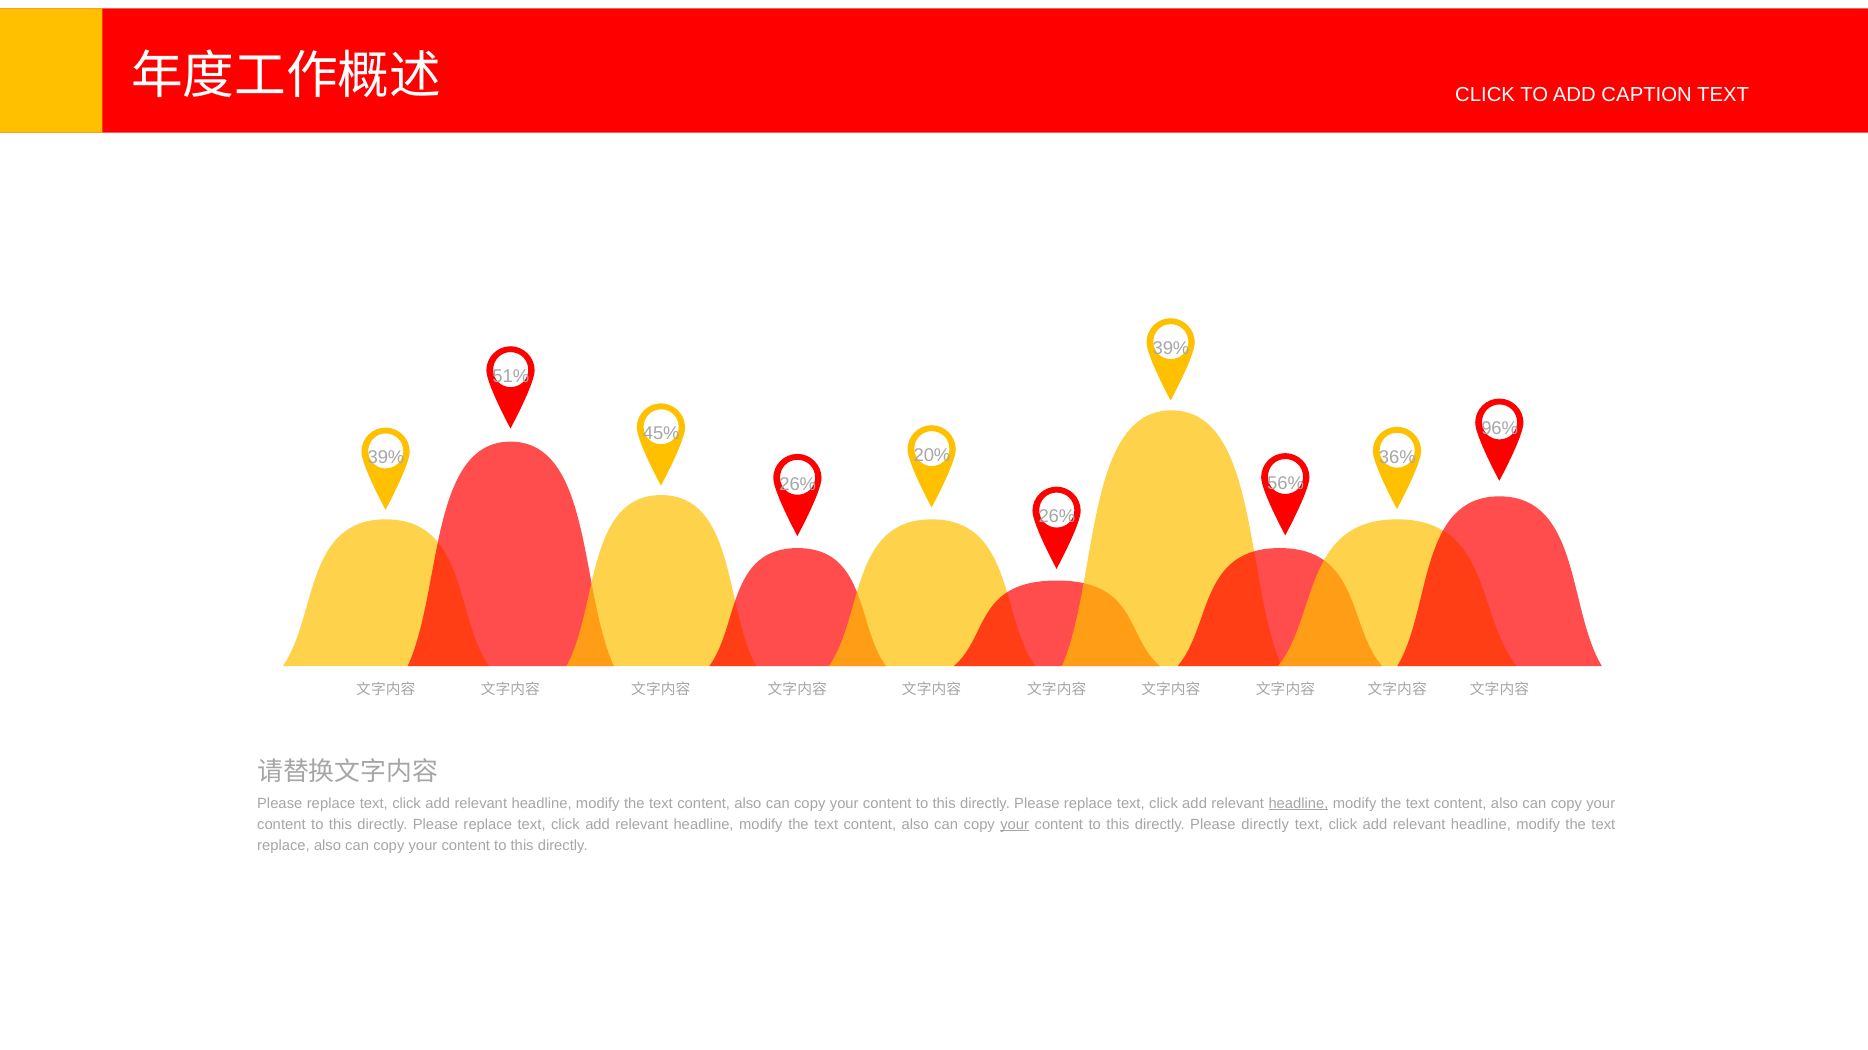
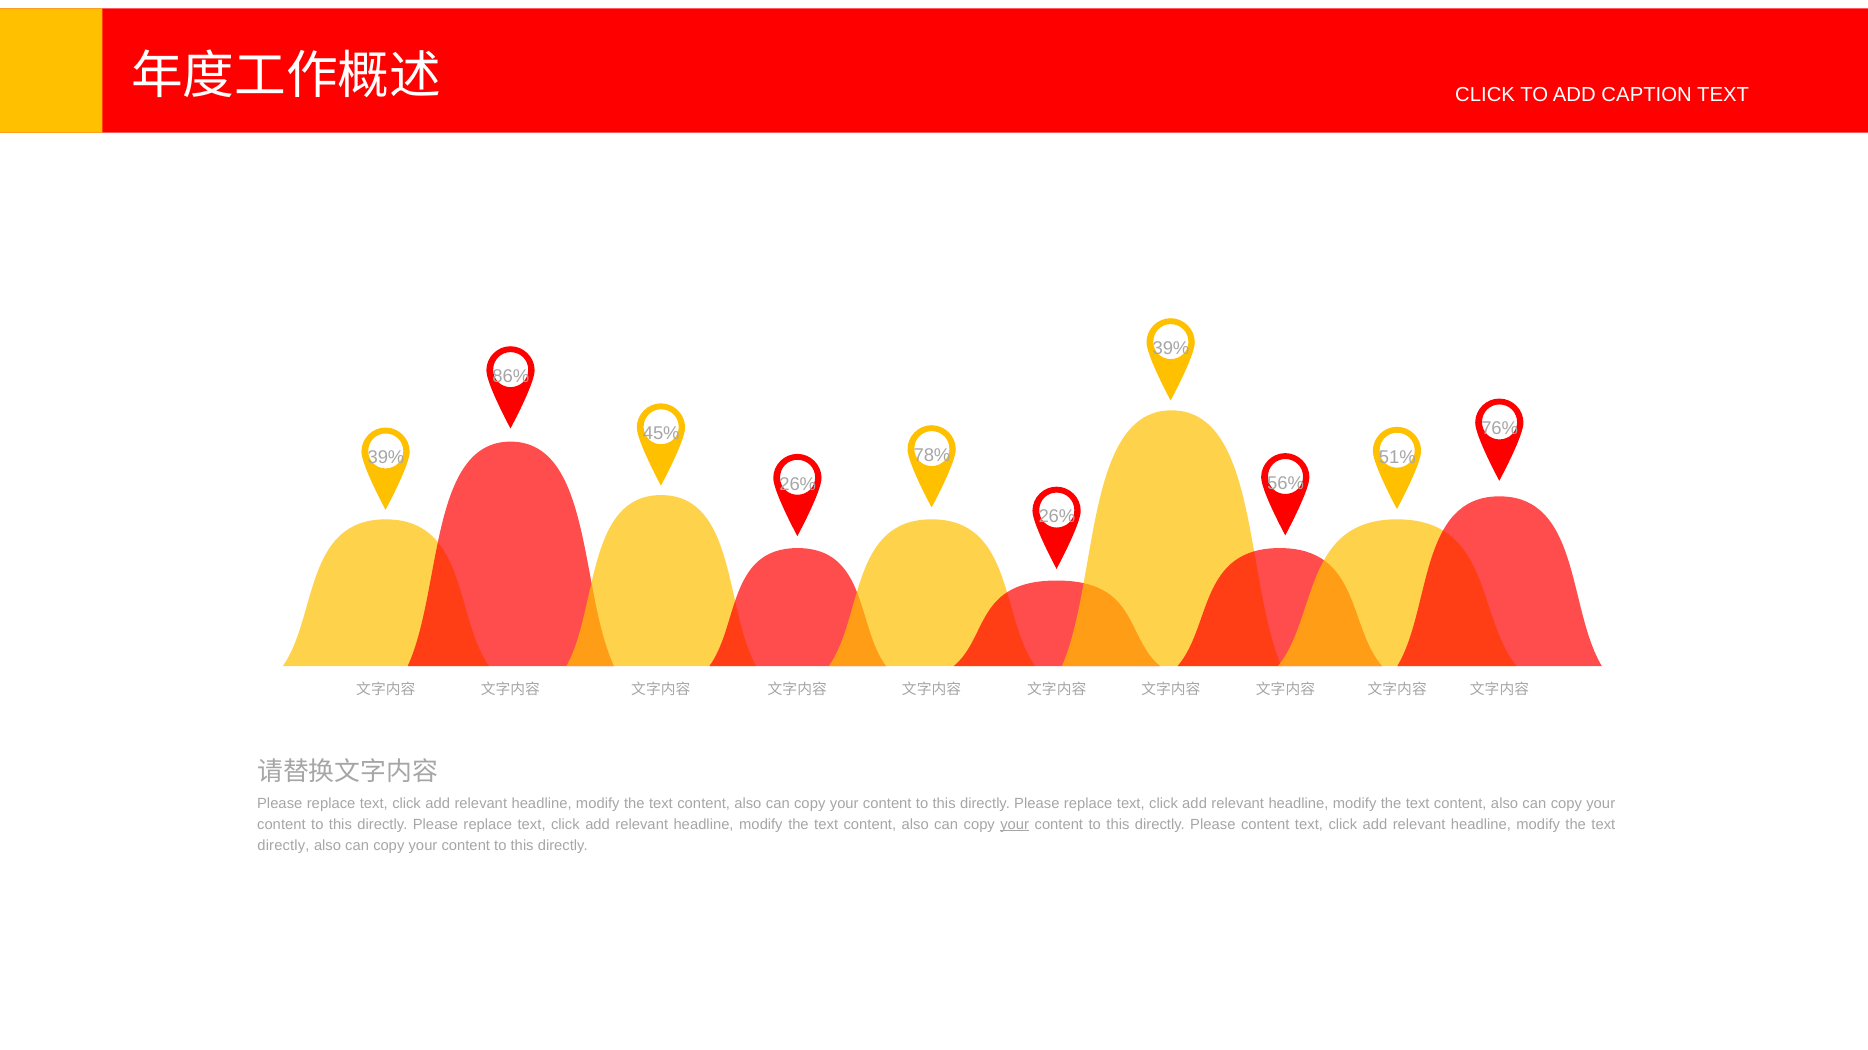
51%: 51% -> 86%
96%: 96% -> 76%
20%: 20% -> 78%
36%: 36% -> 51%
headline at (1298, 804) underline: present -> none
Please directly: directly -> content
replace at (283, 846): replace -> directly
